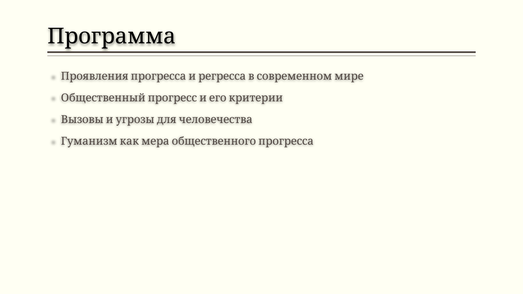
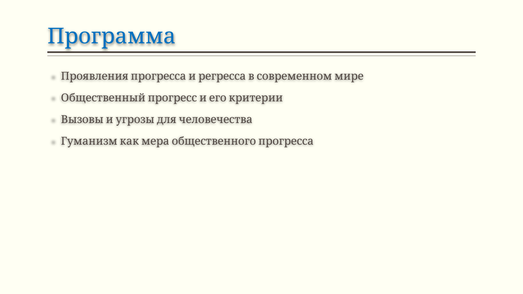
Программа colour: black -> blue
